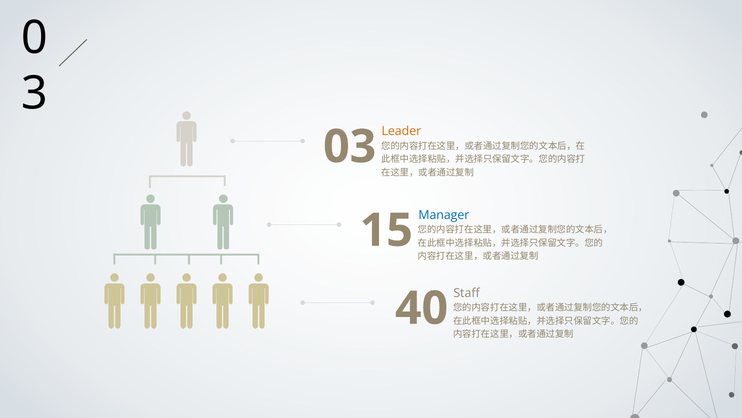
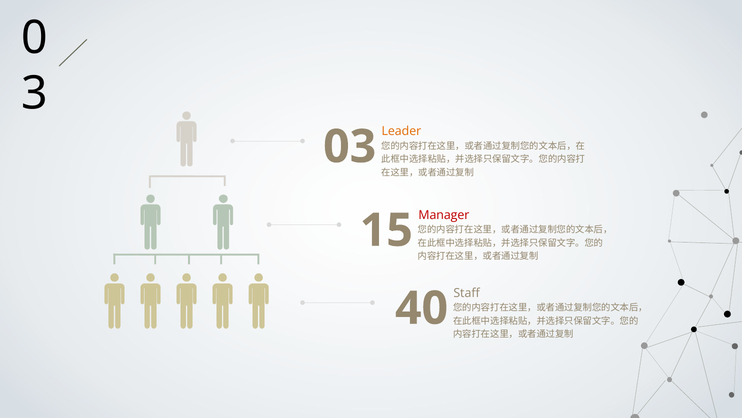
Manager colour: blue -> red
